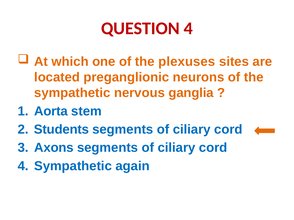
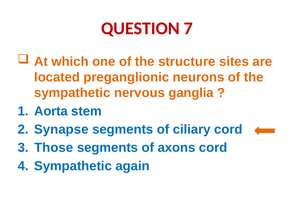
QUESTION 4: 4 -> 7
plexuses: plexuses -> structure
Students: Students -> Synapse
Axons: Axons -> Those
ciliary at (176, 148): ciliary -> axons
